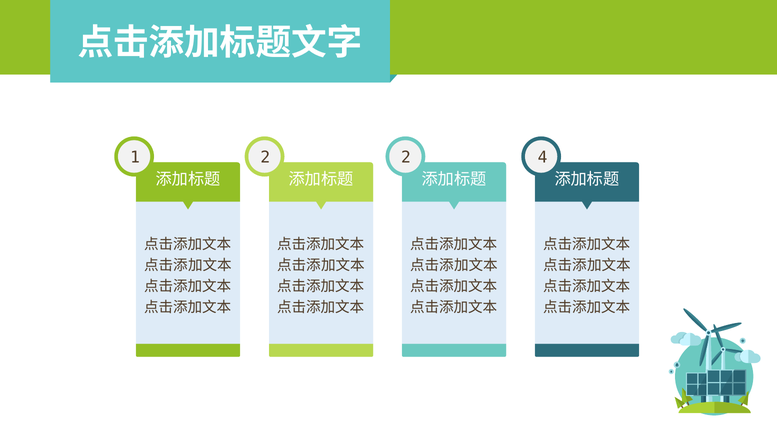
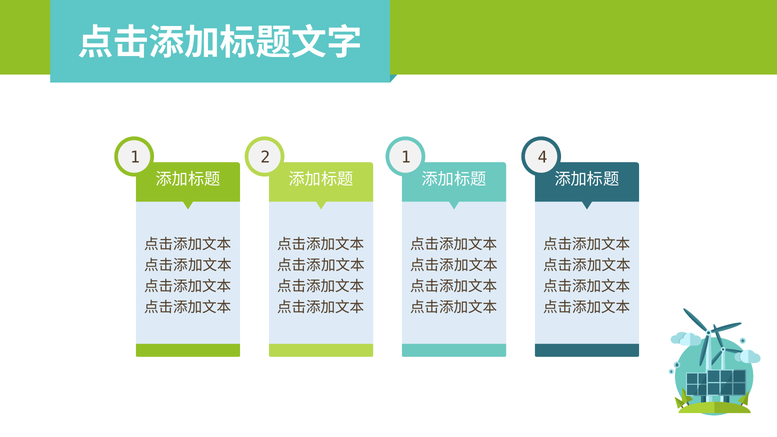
2 2: 2 -> 1
